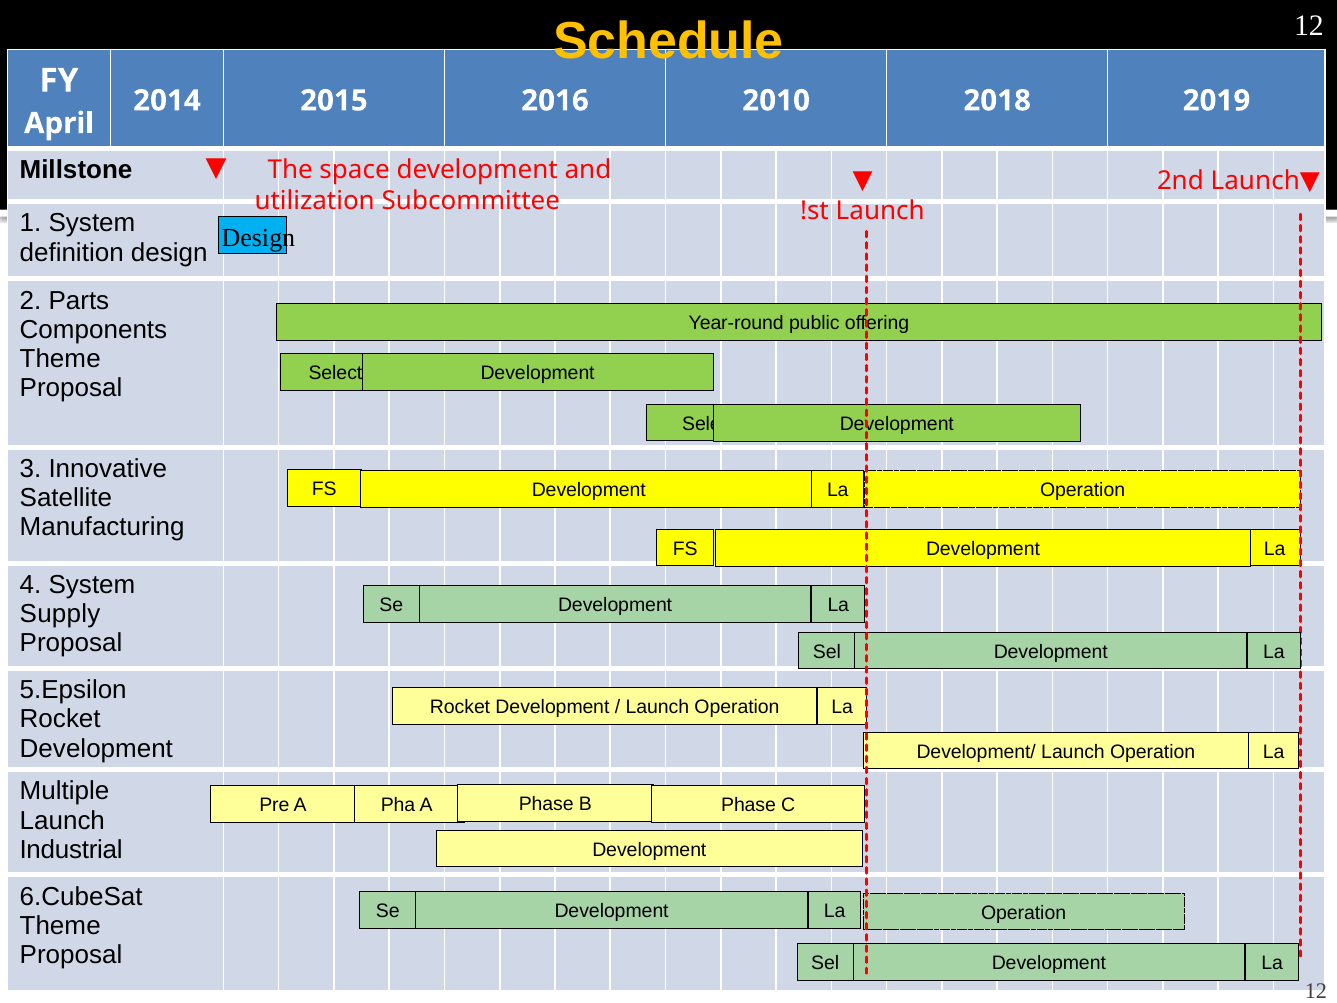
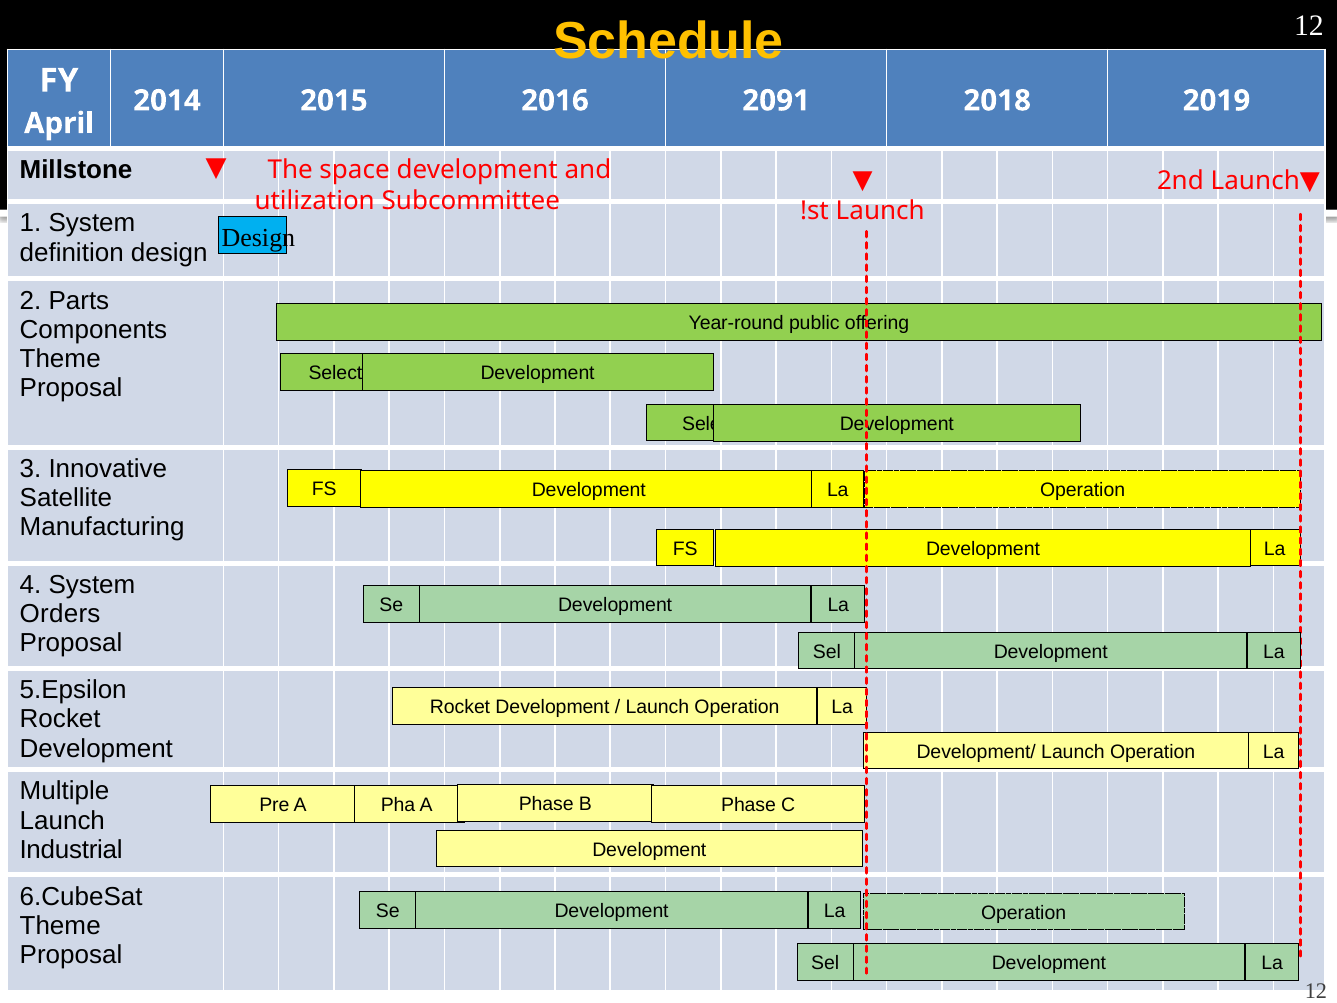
2010: 2010 -> 2091
Supply: Supply -> Orders
